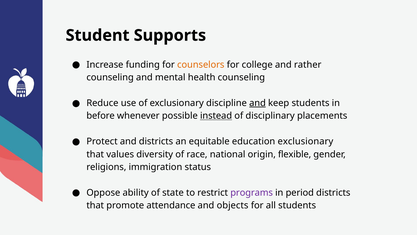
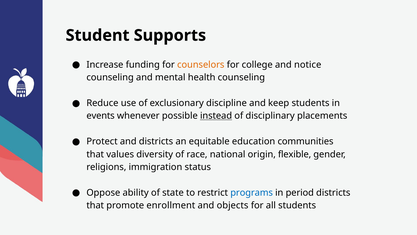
rather: rather -> notice
and at (257, 103) underline: present -> none
before: before -> events
education exclusionary: exclusionary -> communities
programs colour: purple -> blue
attendance: attendance -> enrollment
